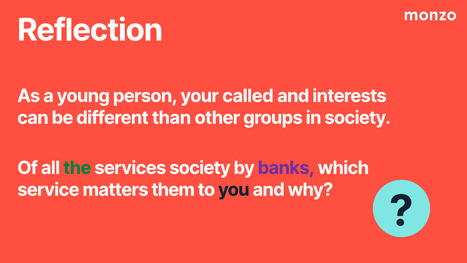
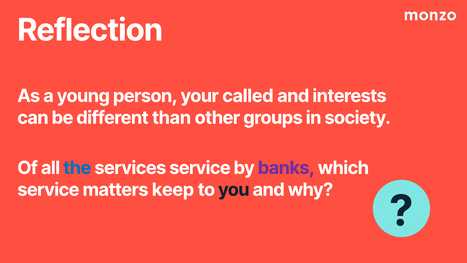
the colour: green -> blue
services society: society -> service
them: them -> keep
